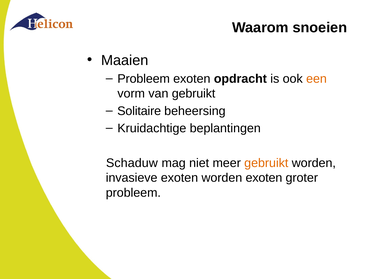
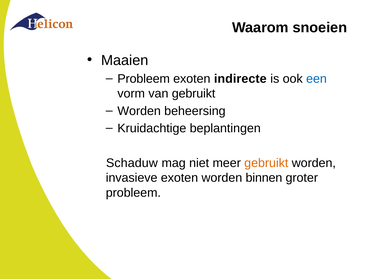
opdracht: opdracht -> indirecte
een colour: orange -> blue
Solitaire at (139, 111): Solitaire -> Worden
worden exoten: exoten -> binnen
